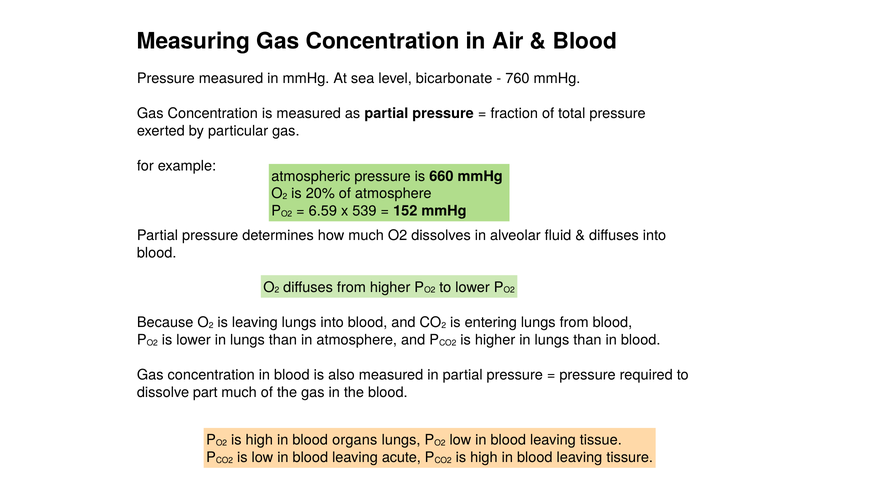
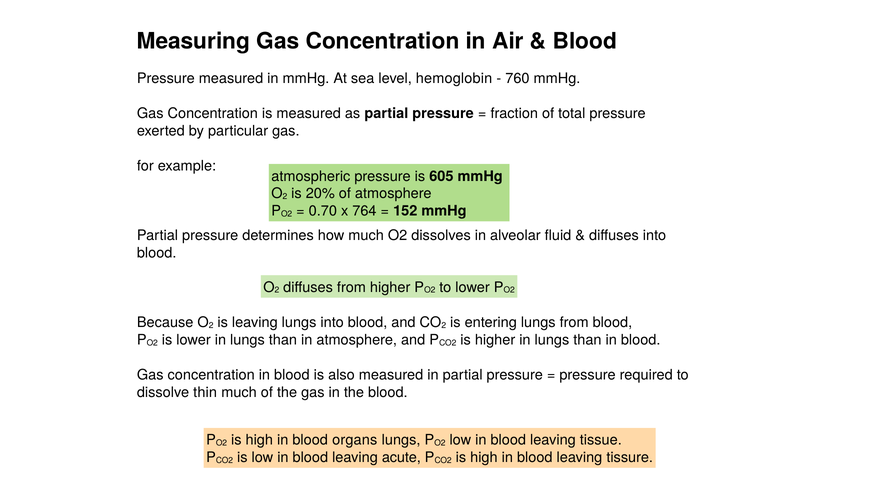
bicarbonate: bicarbonate -> hemoglobin
660: 660 -> 605
6.59: 6.59 -> 0.70
539: 539 -> 764
part: part -> thin
